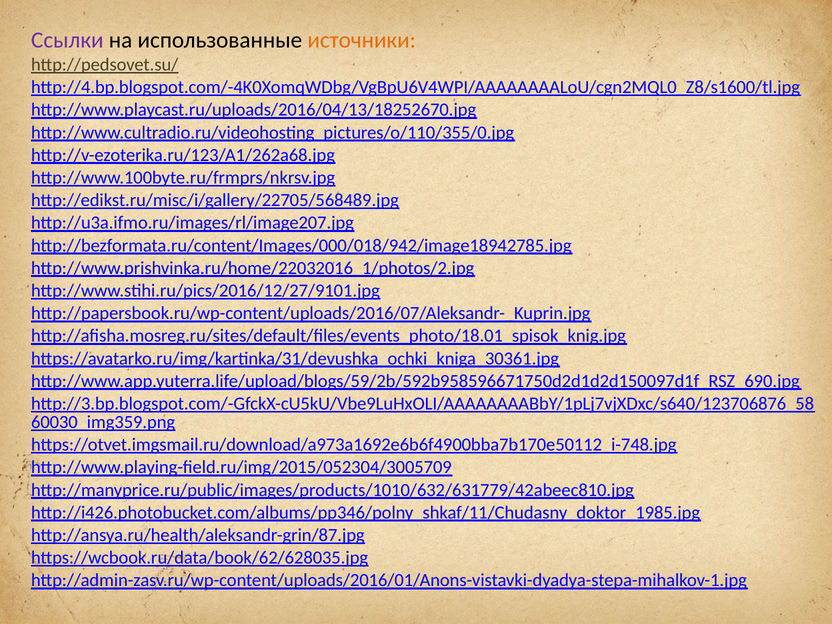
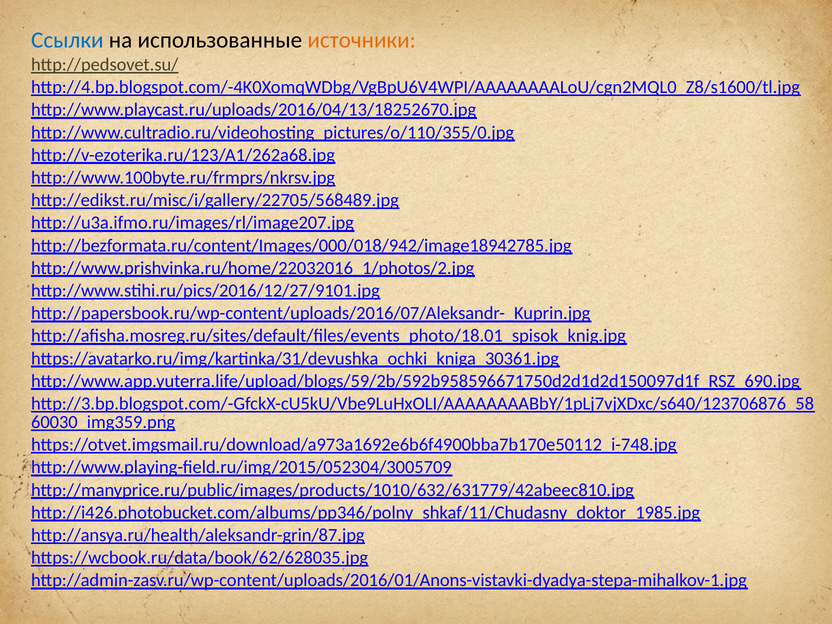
Ссылки colour: purple -> blue
